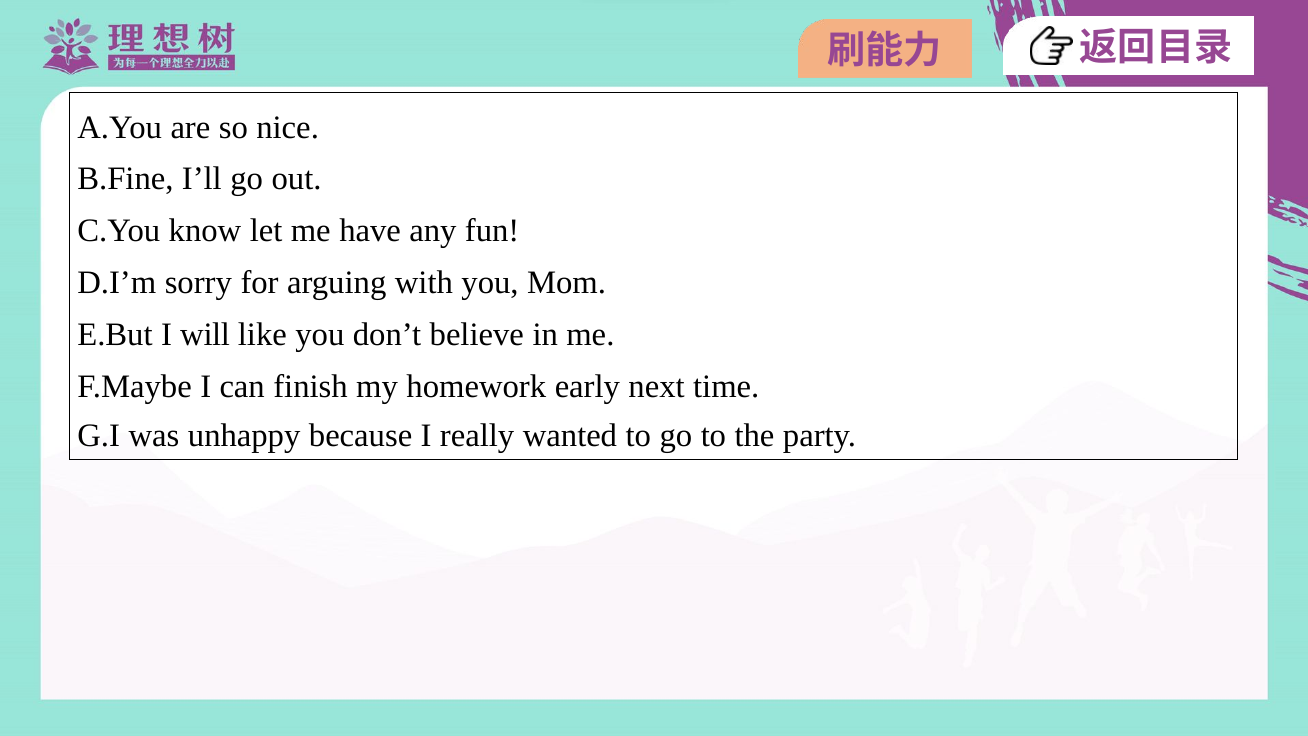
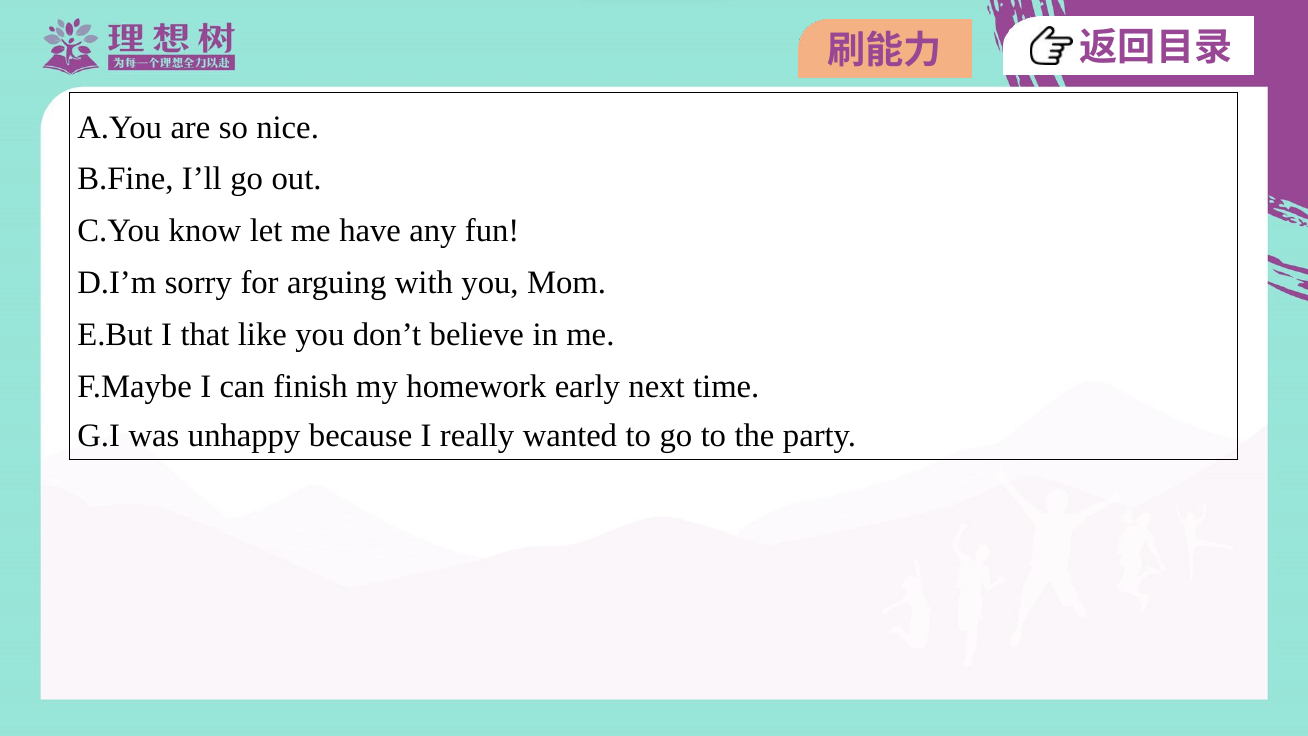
will: will -> that
